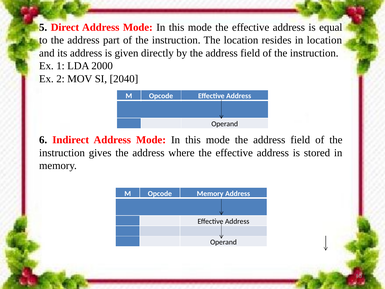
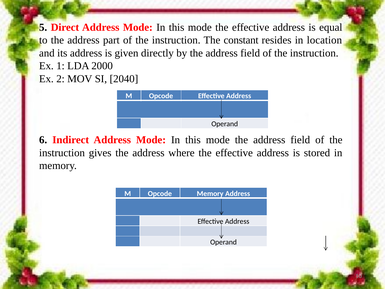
The location: location -> constant
